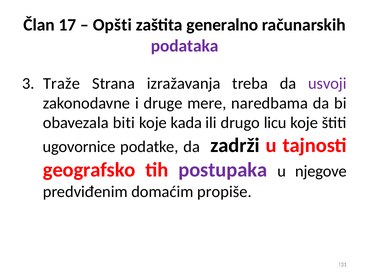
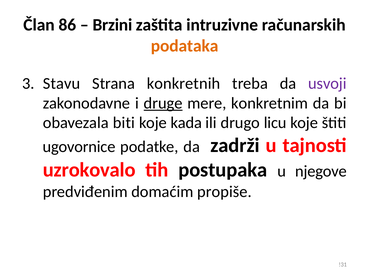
17: 17 -> 86
Opšti: Opšti -> Brzini
generalno: generalno -> intruzivne
podataka colour: purple -> orange
Traže: Traže -> Stavu
izražavanja: izražavanja -> konkretnih
druge underline: none -> present
naredbama: naredbama -> konkretnim
geografsko: geografsko -> uzrokovalo
postupaka colour: purple -> black
